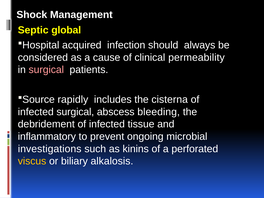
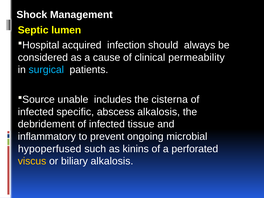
global: global -> lumen
surgical at (46, 70) colour: pink -> light blue
rapidly: rapidly -> unable
infected surgical: surgical -> specific
abscess bleeding: bleeding -> alkalosis
investigations: investigations -> hypoperfused
